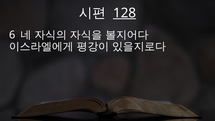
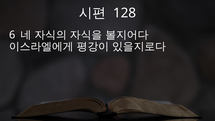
128 underline: present -> none
